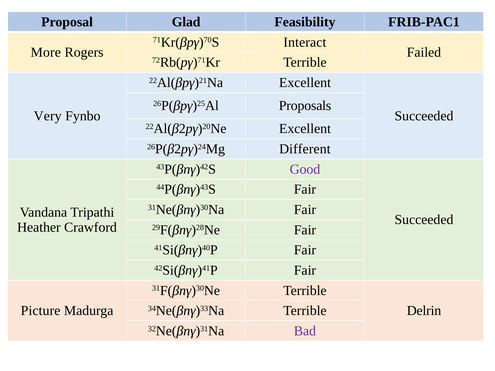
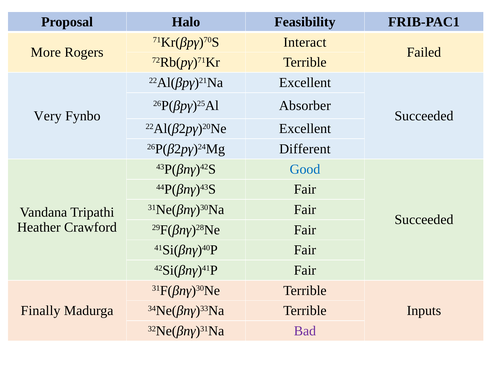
Glad: Glad -> Halo
Proposals: Proposals -> Absorber
Good colour: purple -> blue
Picture: Picture -> Finally
Delrin: Delrin -> Inputs
